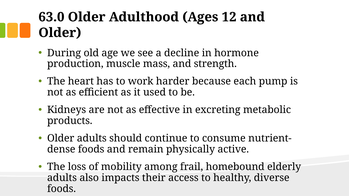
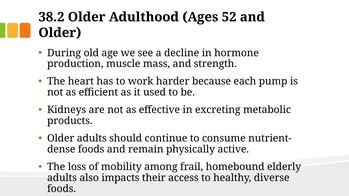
63.0: 63.0 -> 38.2
12: 12 -> 52
